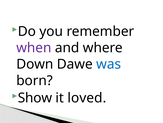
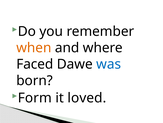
when colour: purple -> orange
Down: Down -> Faced
Show: Show -> Form
